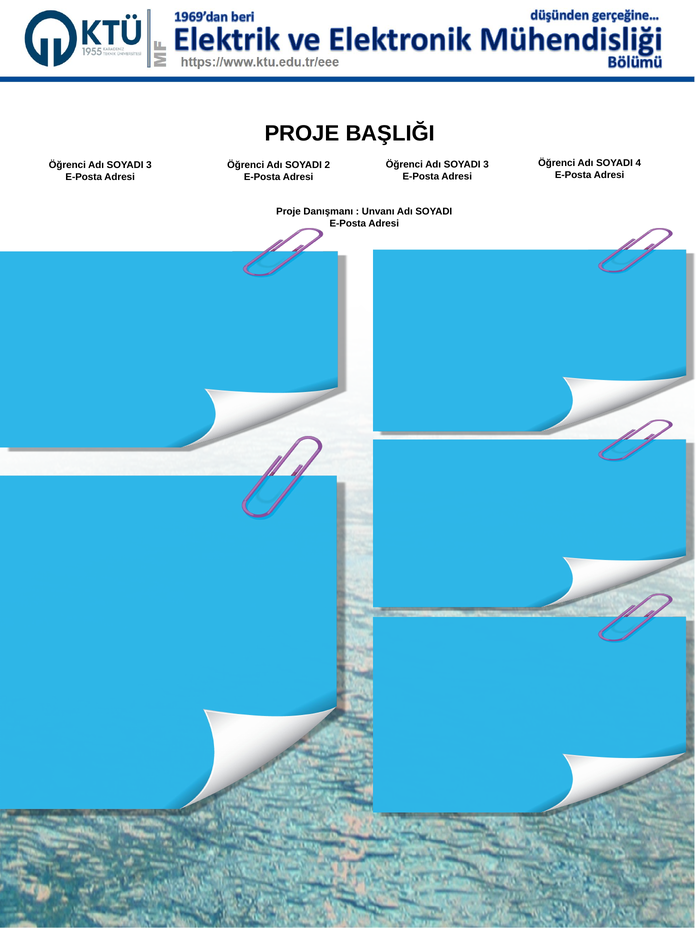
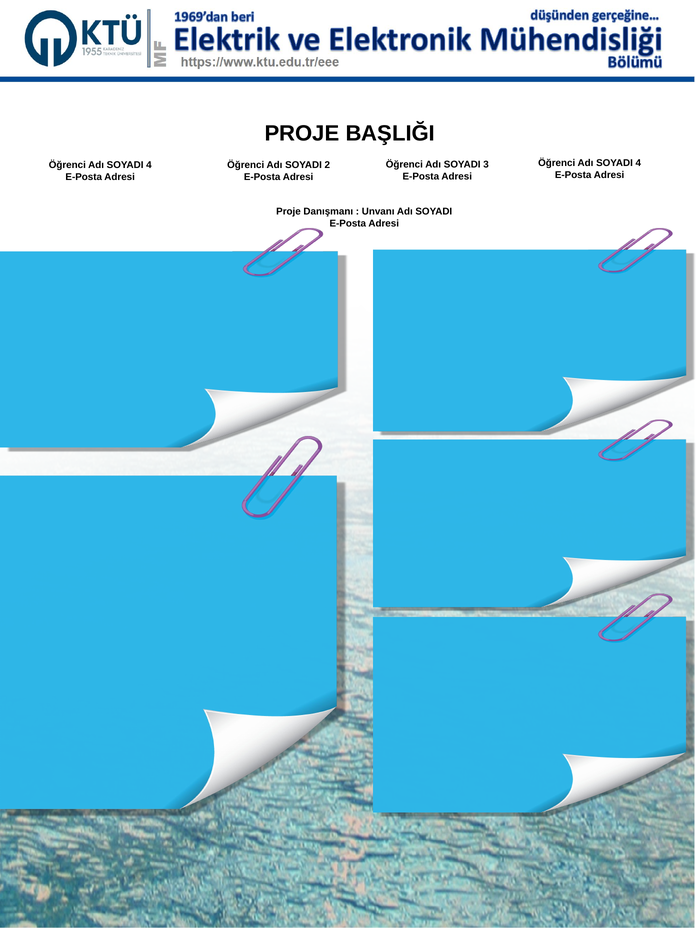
3 at (149, 165): 3 -> 4
